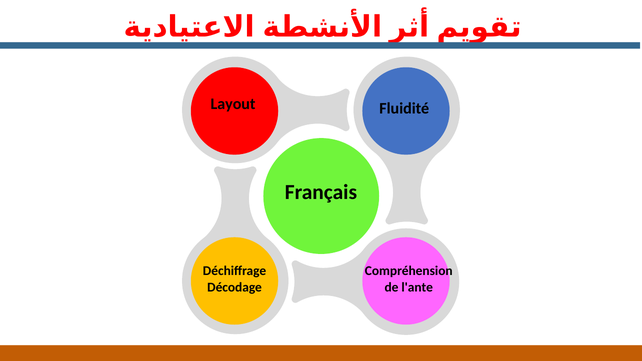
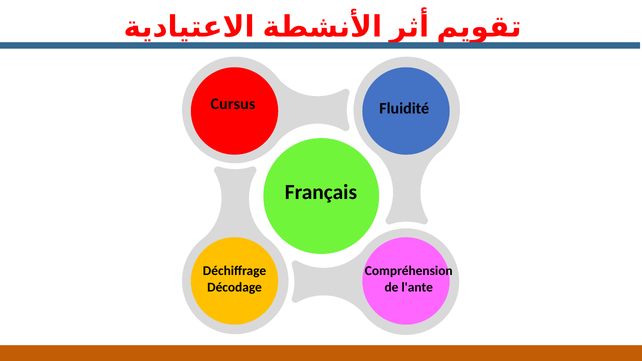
Layout: Layout -> Cursus
